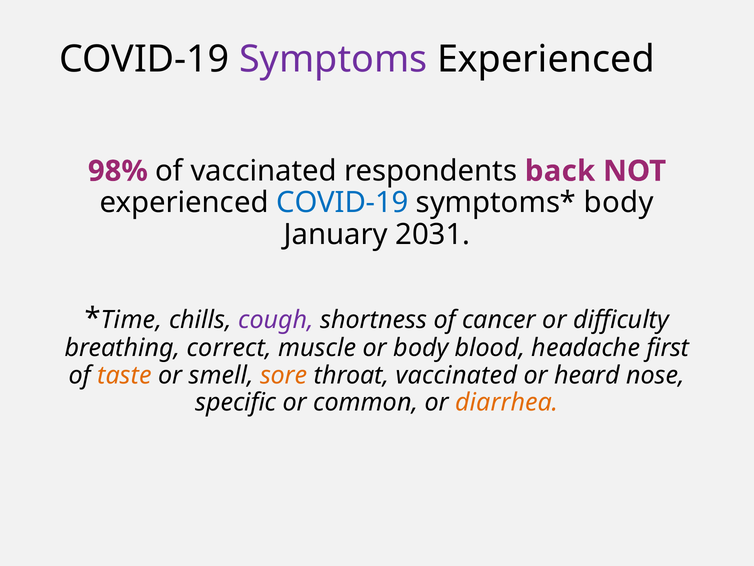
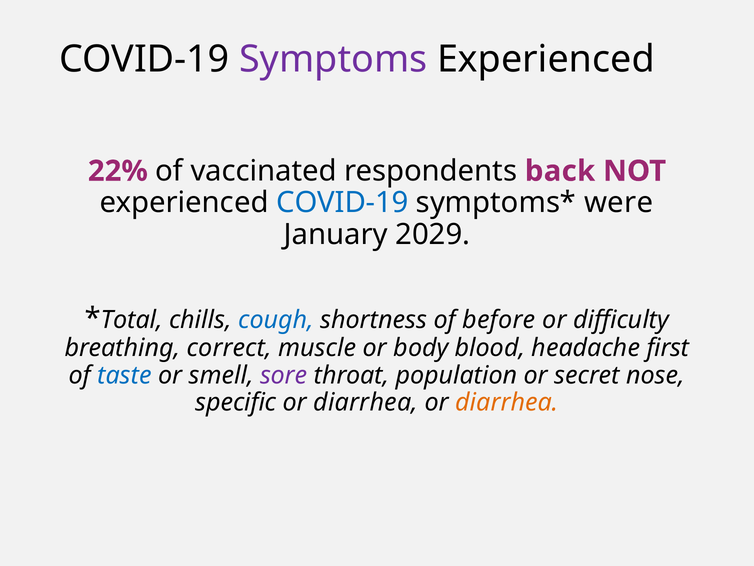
98%: 98% -> 22%
body at (619, 203): body -> were
2031: 2031 -> 2029
Time: Time -> Total
cough colour: purple -> blue
cancer: cancer -> before
taste colour: orange -> blue
sore colour: orange -> purple
throat vaccinated: vaccinated -> population
heard: heard -> secret
common at (366, 402): common -> diarrhea
